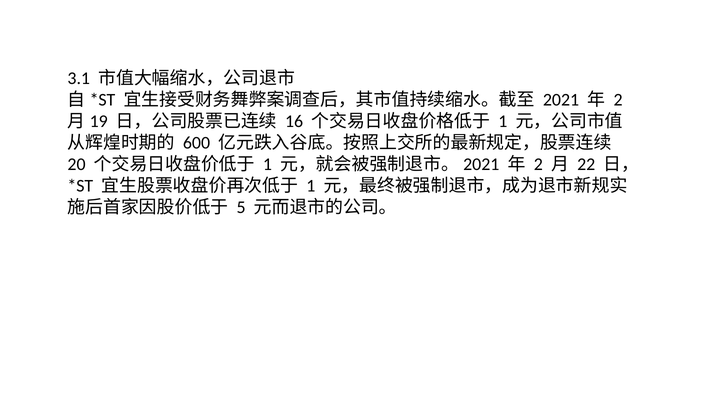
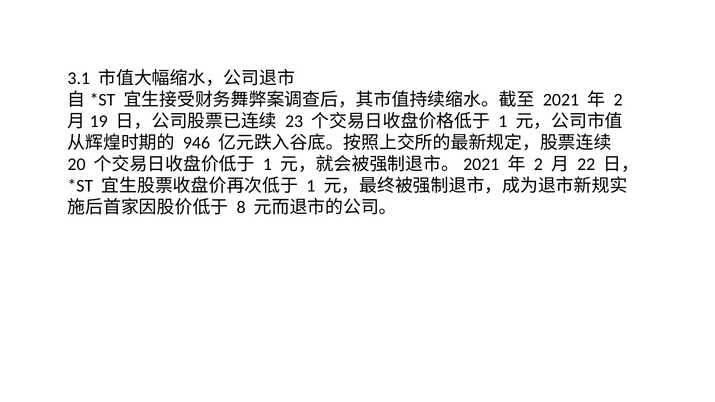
16: 16 -> 23
600: 600 -> 946
5: 5 -> 8
